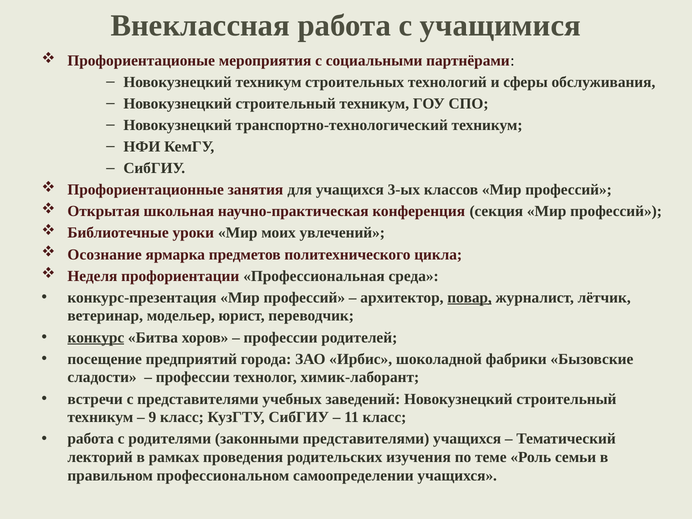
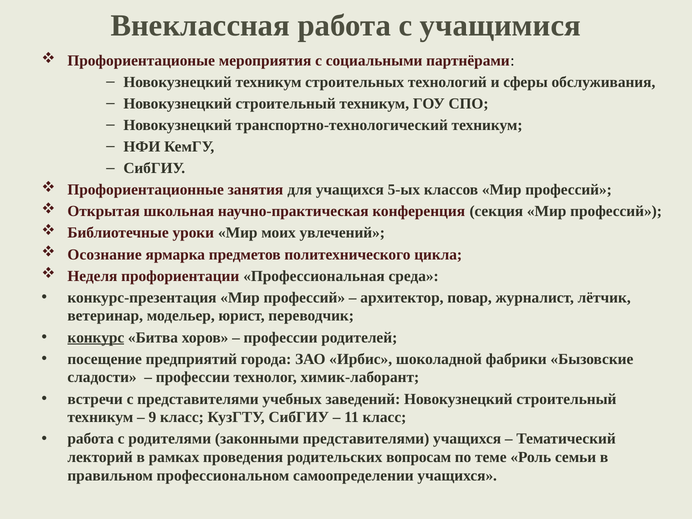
3-ых: 3-ых -> 5-ых
повар underline: present -> none
изучения: изучения -> вопросам
